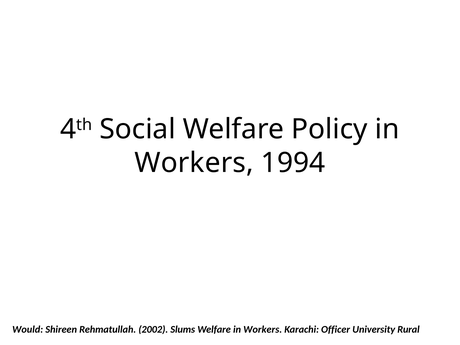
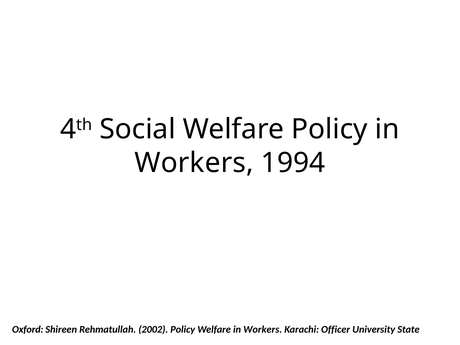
Would: Would -> Oxford
2002 Slums: Slums -> Policy
Rural: Rural -> State
